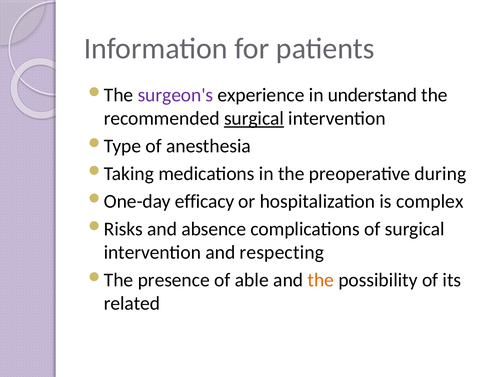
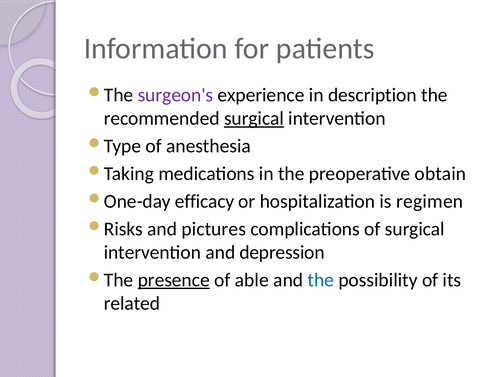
understand: understand -> description
during: during -> obtain
complex: complex -> regimen
absence: absence -> pictures
respecting: respecting -> depression
presence underline: none -> present
the at (321, 280) colour: orange -> blue
